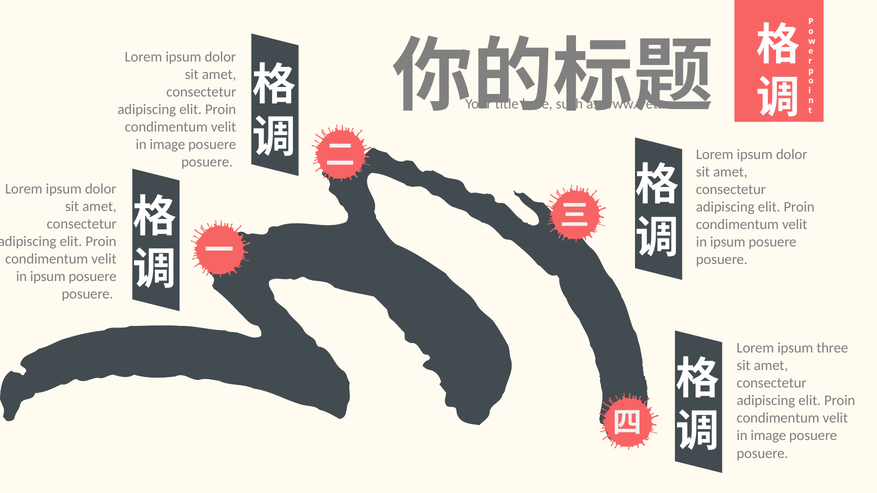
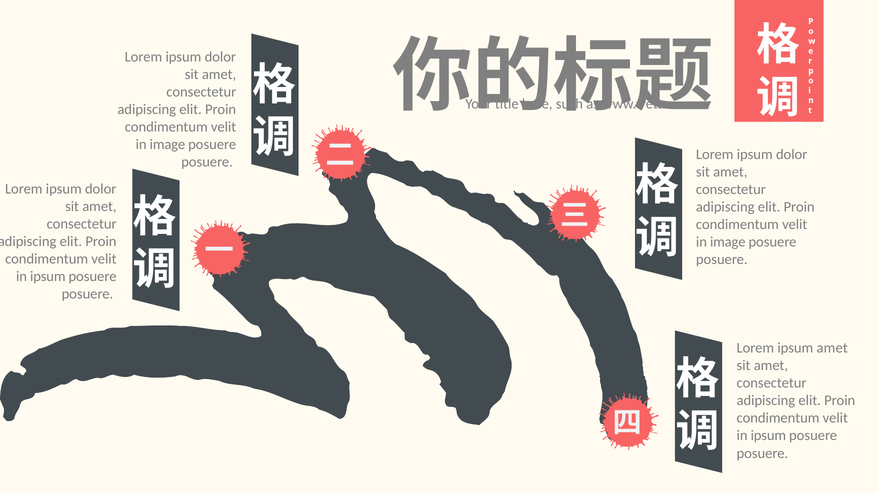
ipsum at (728, 242): ipsum -> image
ipsum three: three -> amet
image at (768, 436): image -> ipsum
